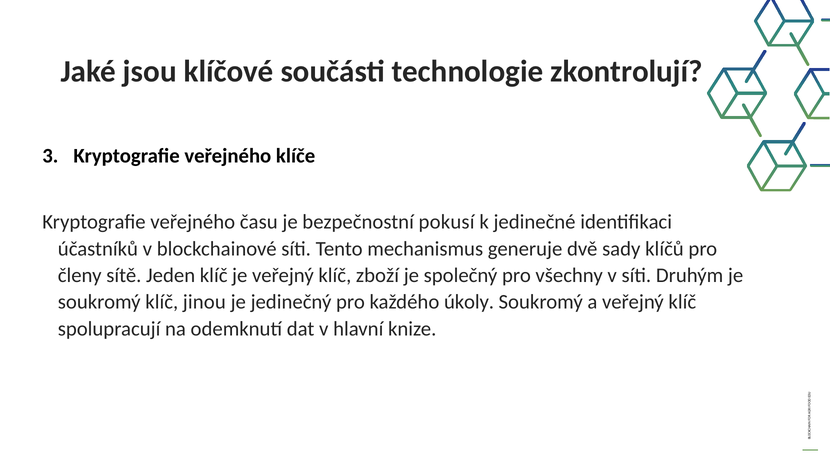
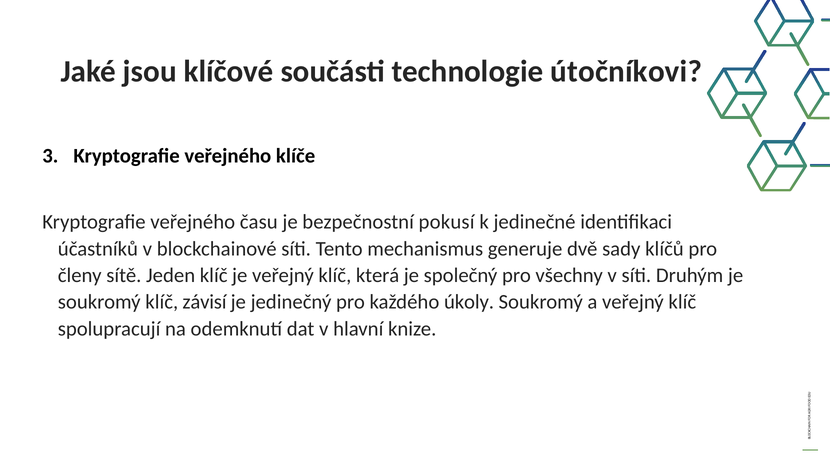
zkontrolují: zkontrolují -> útočníkovi
zboží: zboží -> která
jinou: jinou -> závisí
